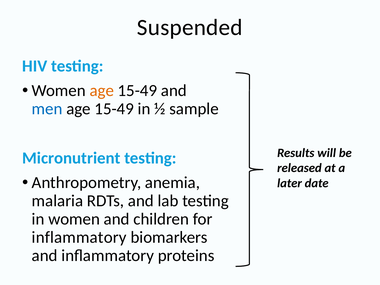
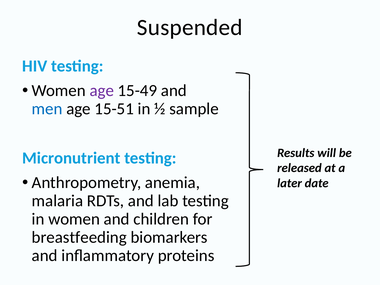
age at (102, 91) colour: orange -> purple
15-49 at (114, 109): 15-49 -> 15-51
inflammatory at (79, 237): inflammatory -> breastfeeding
